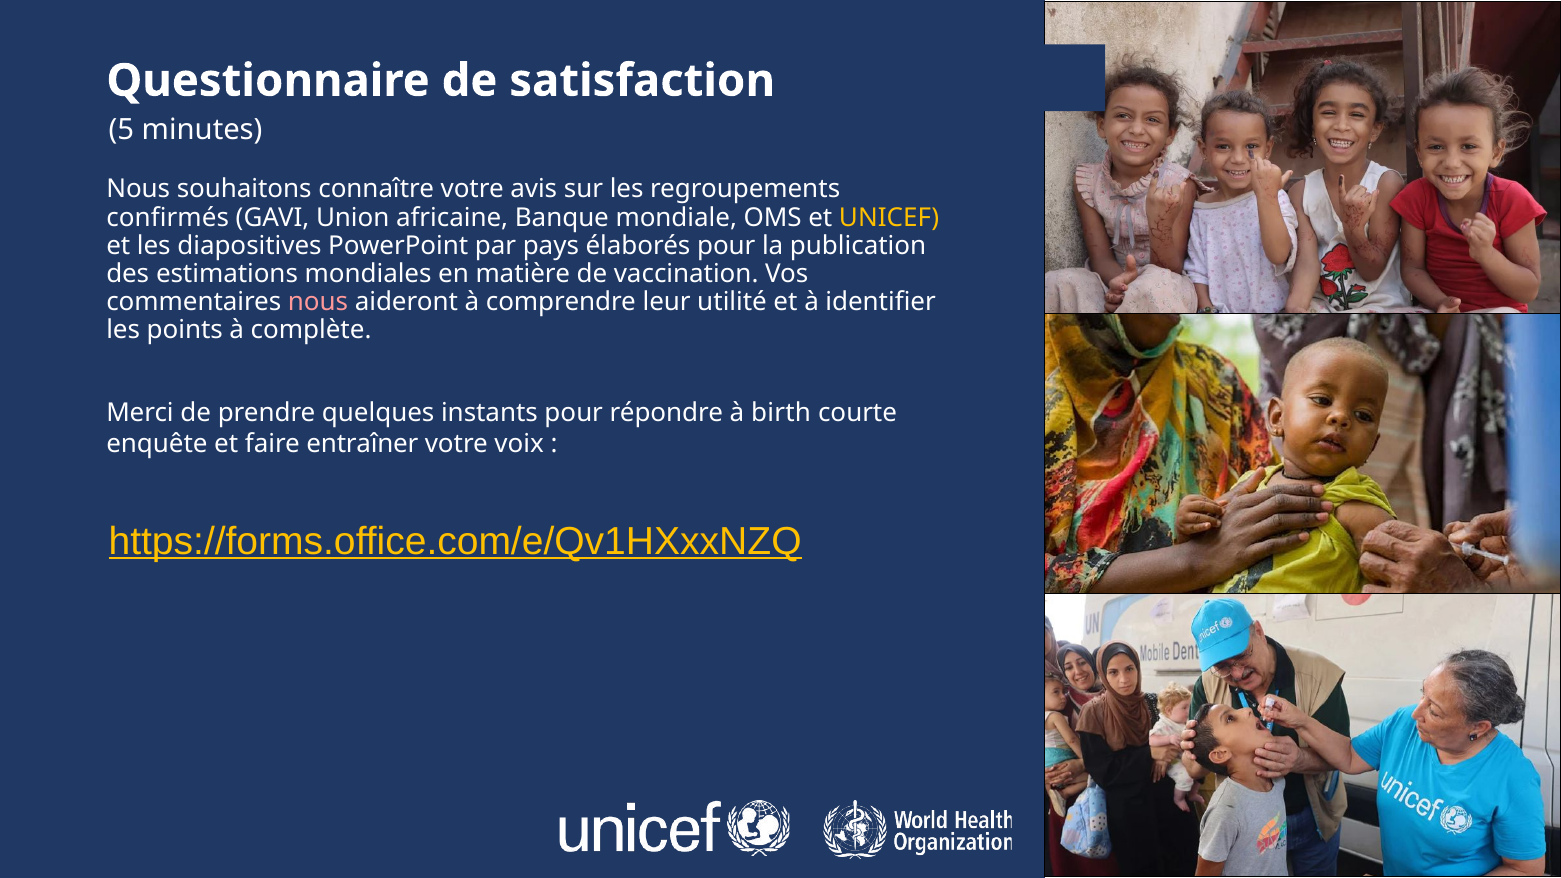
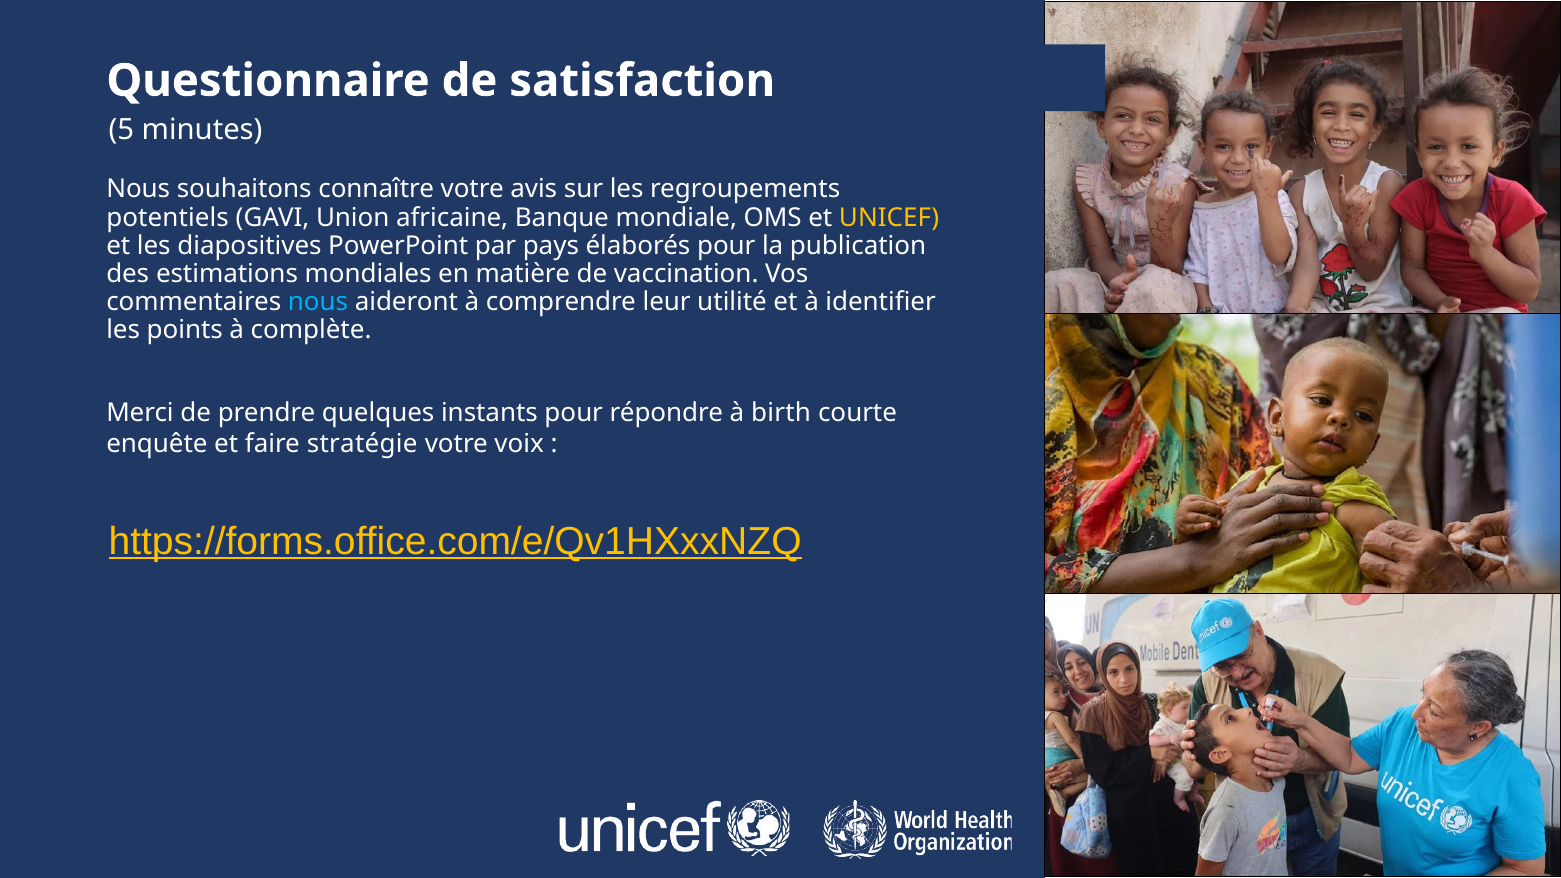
confirmés: confirmés -> potentiels
nous at (318, 302) colour: pink -> light blue
entraîner: entraîner -> stratégie
